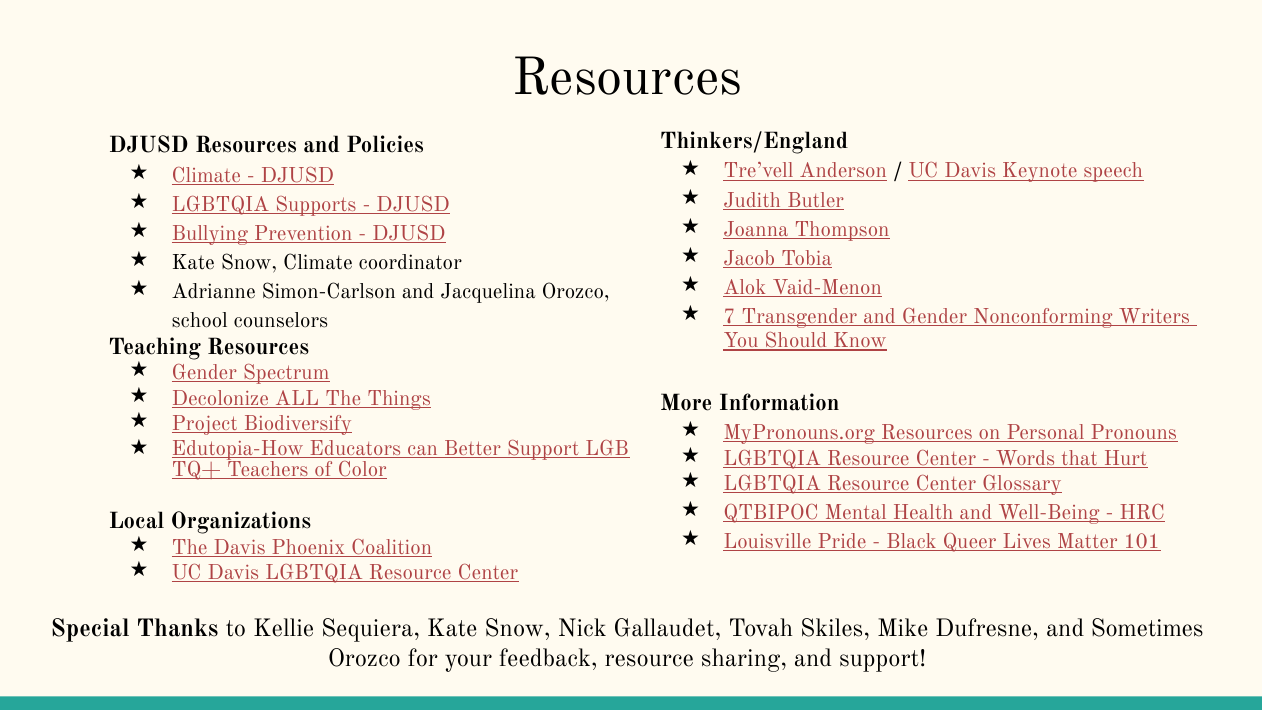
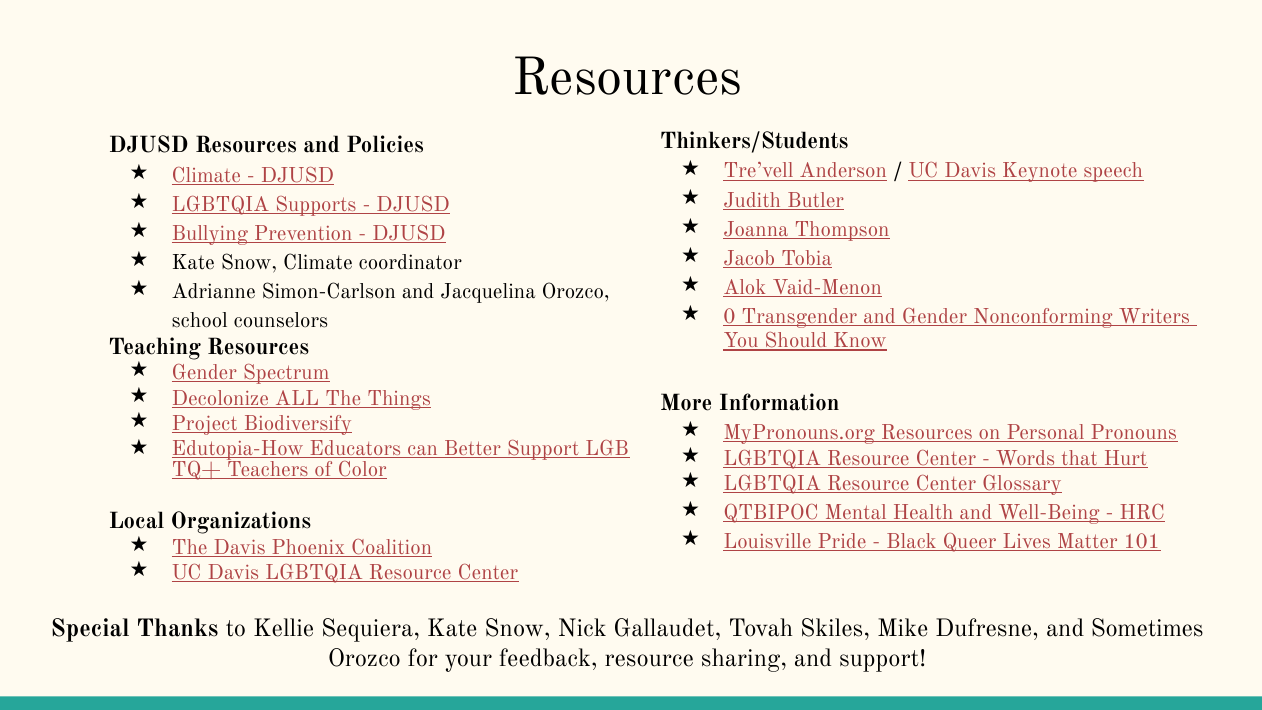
Thinkers/England: Thinkers/England -> Thinkers/Students
7: 7 -> 0
